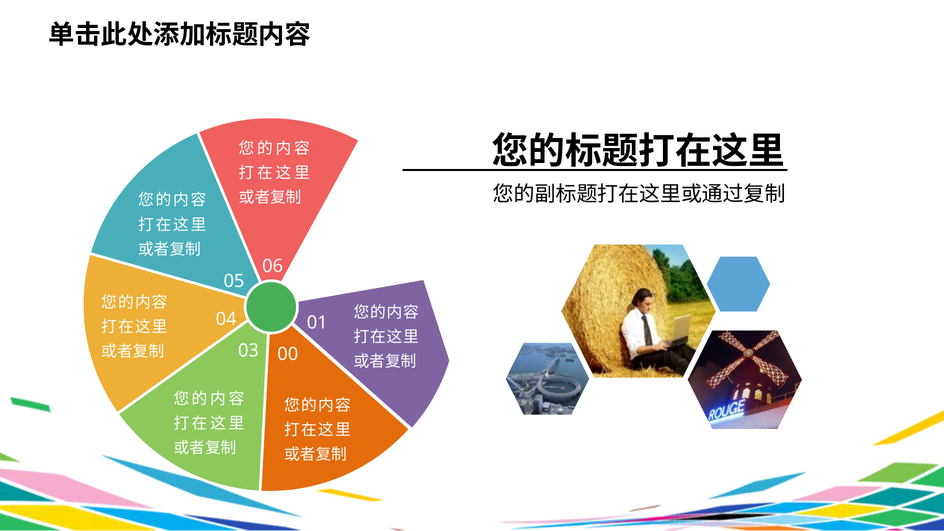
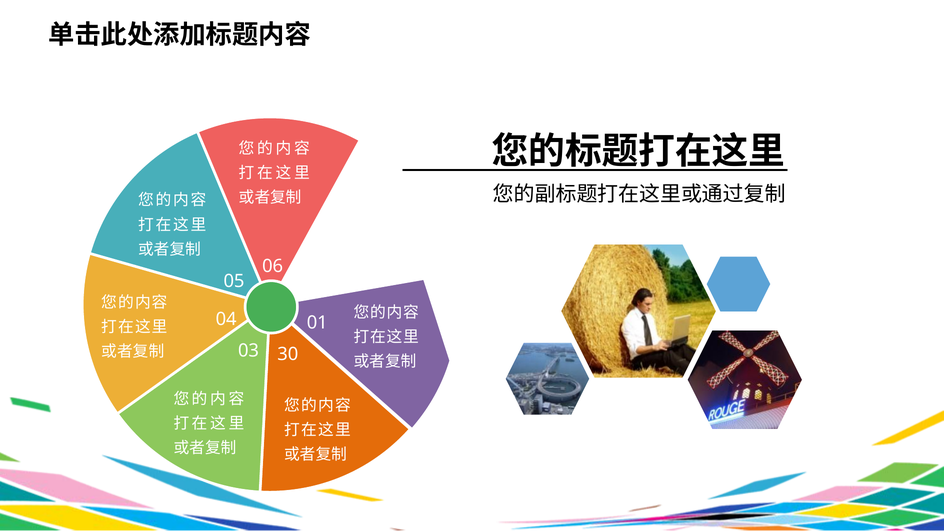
00: 00 -> 30
